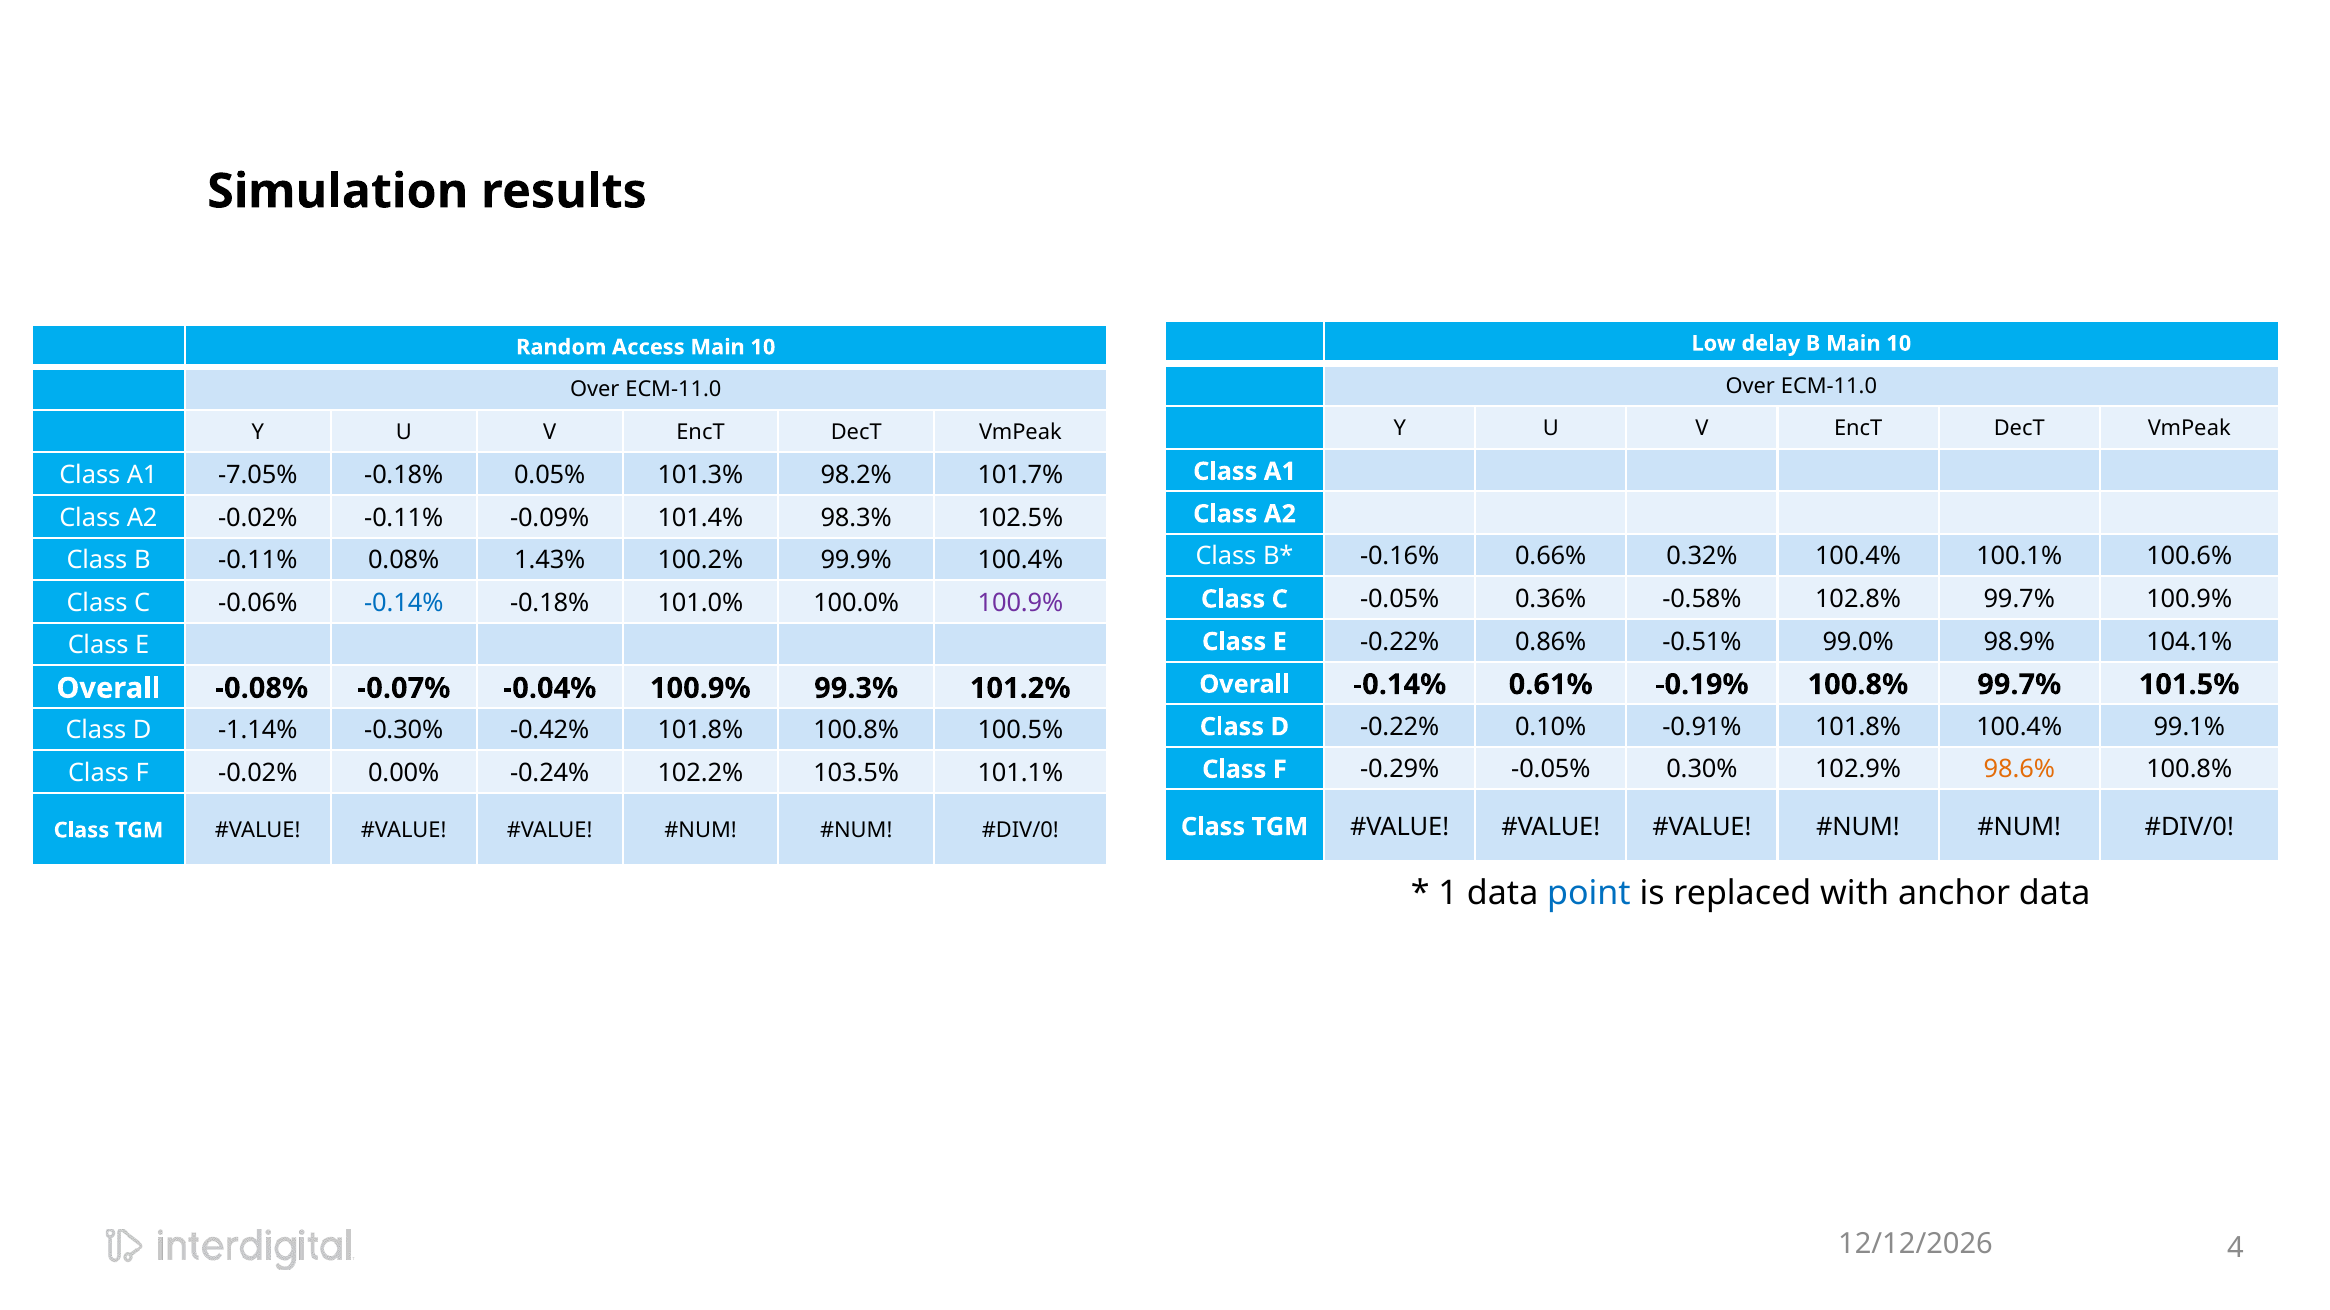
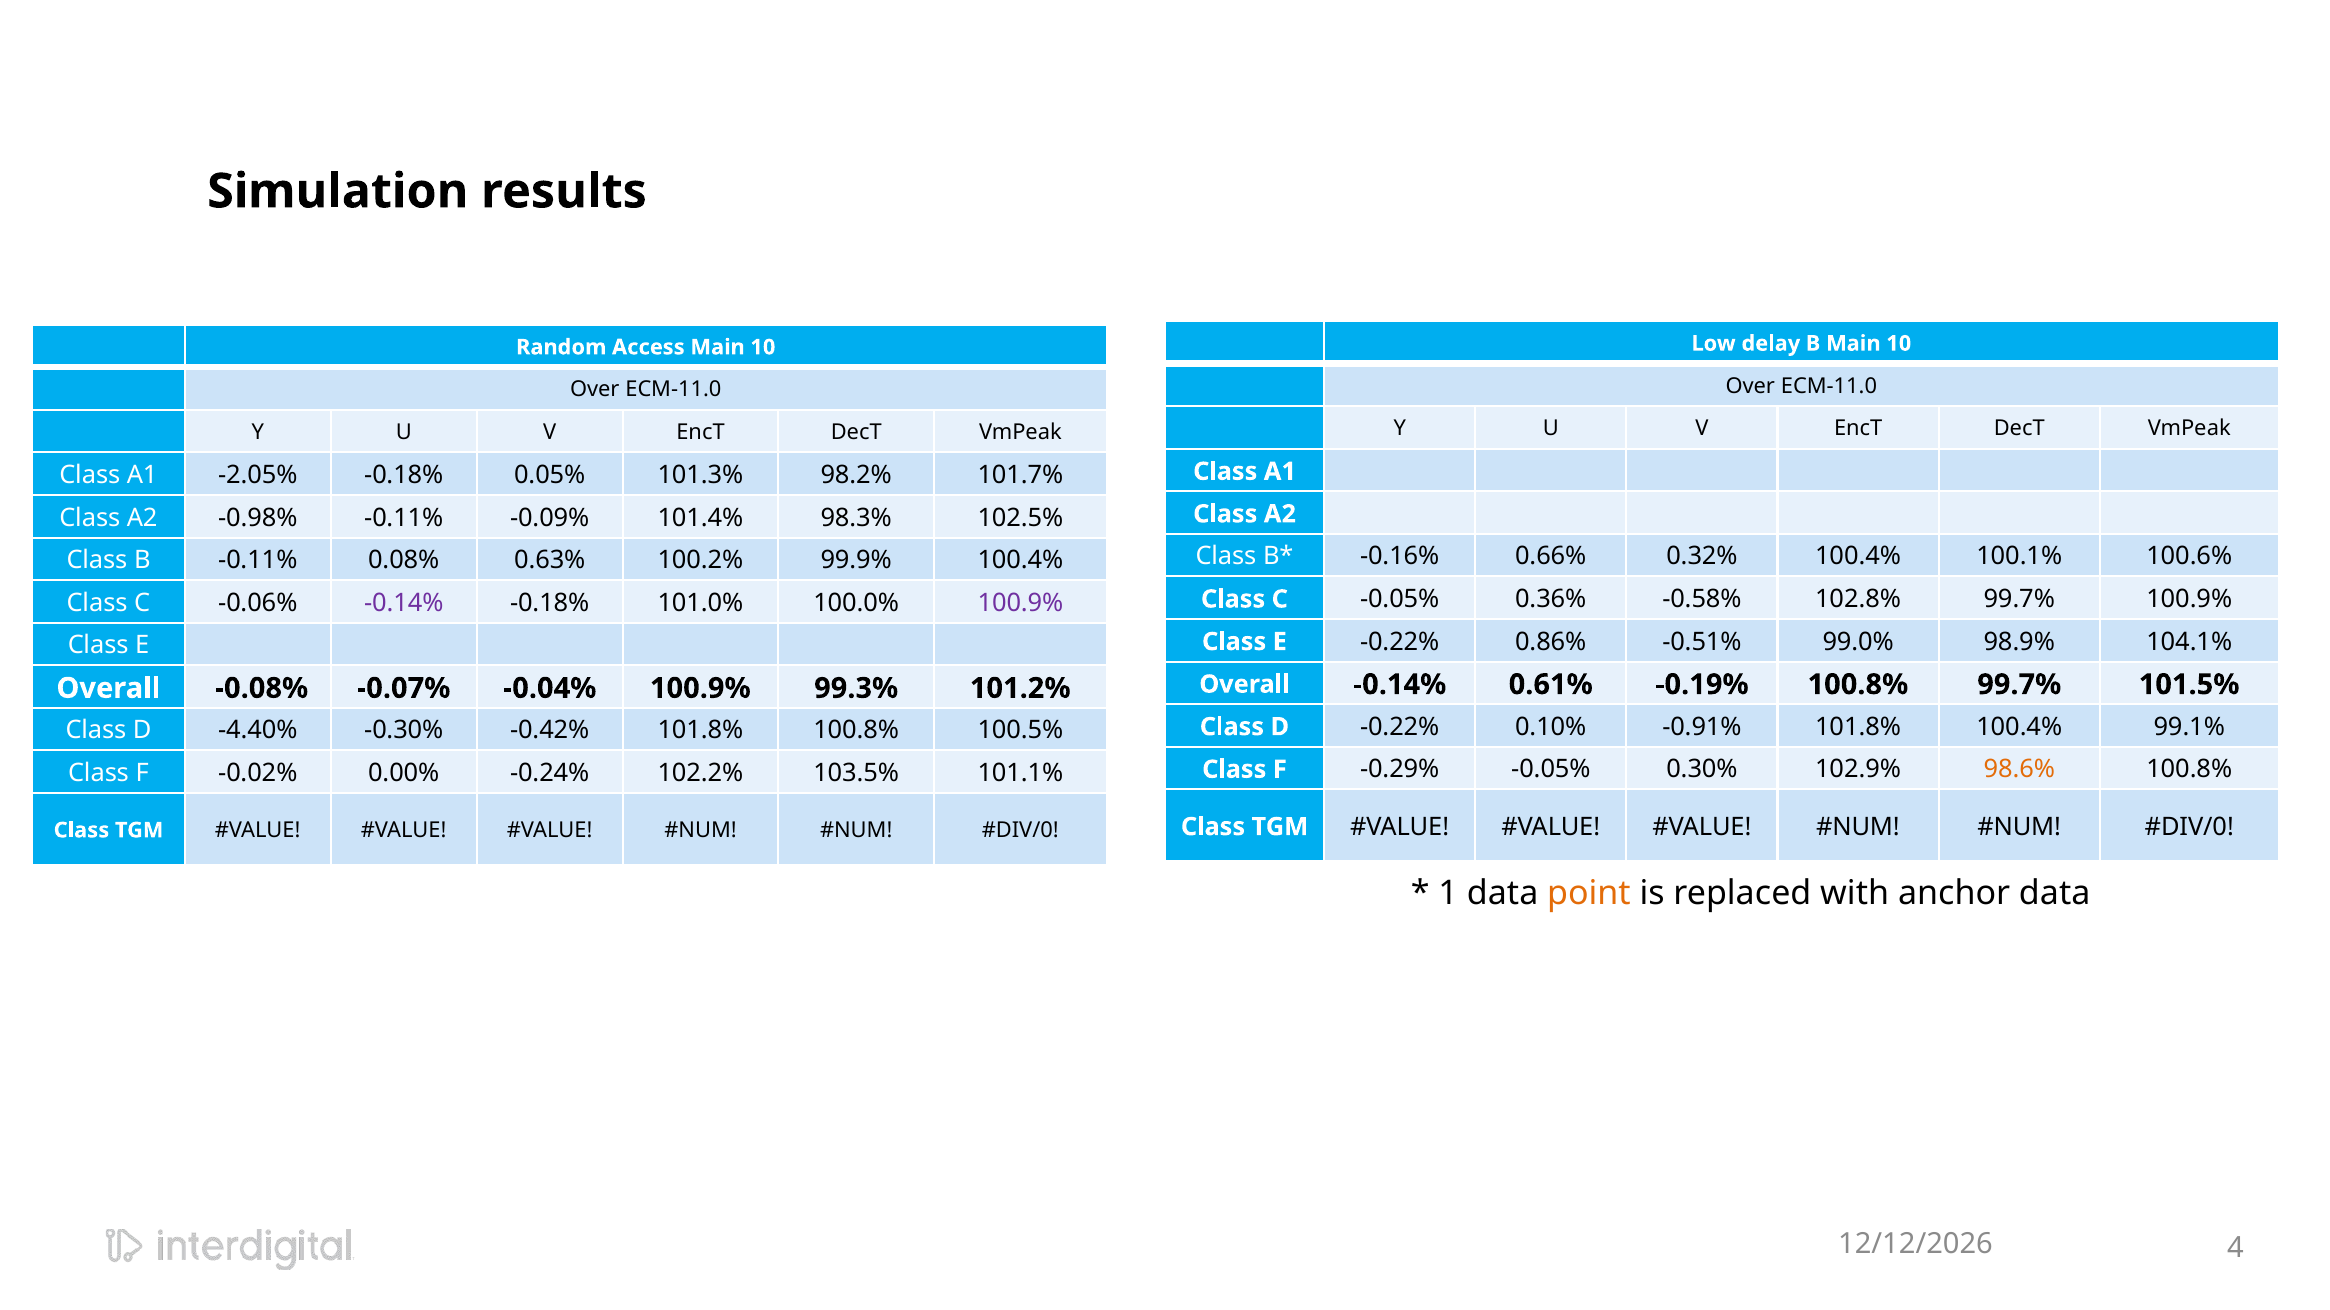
-7.05%: -7.05% -> -2.05%
A2 -0.02%: -0.02% -> -0.98%
1.43%: 1.43% -> 0.63%
-0.14% at (404, 603) colour: blue -> purple
-1.14%: -1.14% -> -4.40%
point colour: blue -> orange
